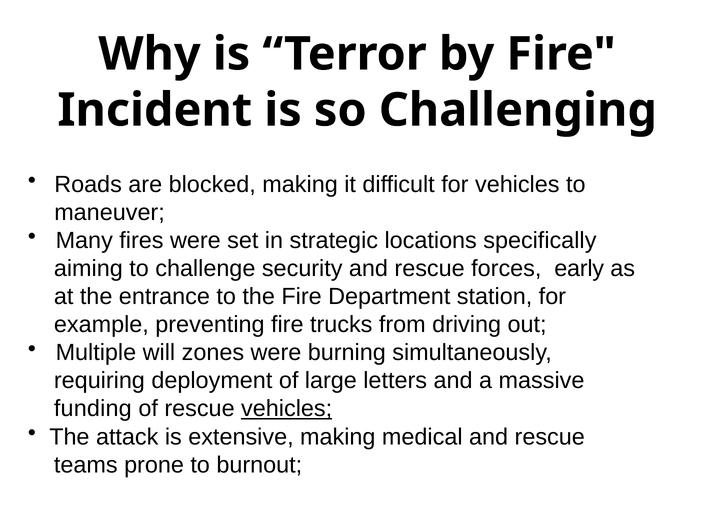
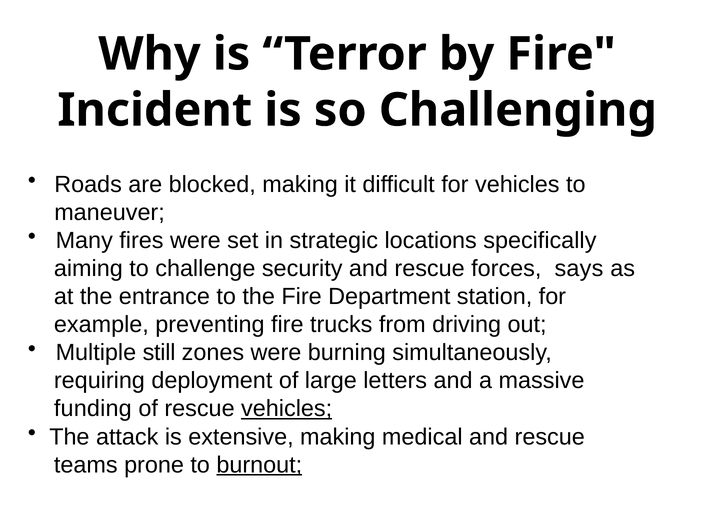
early: early -> says
will: will -> still
burnout underline: none -> present
